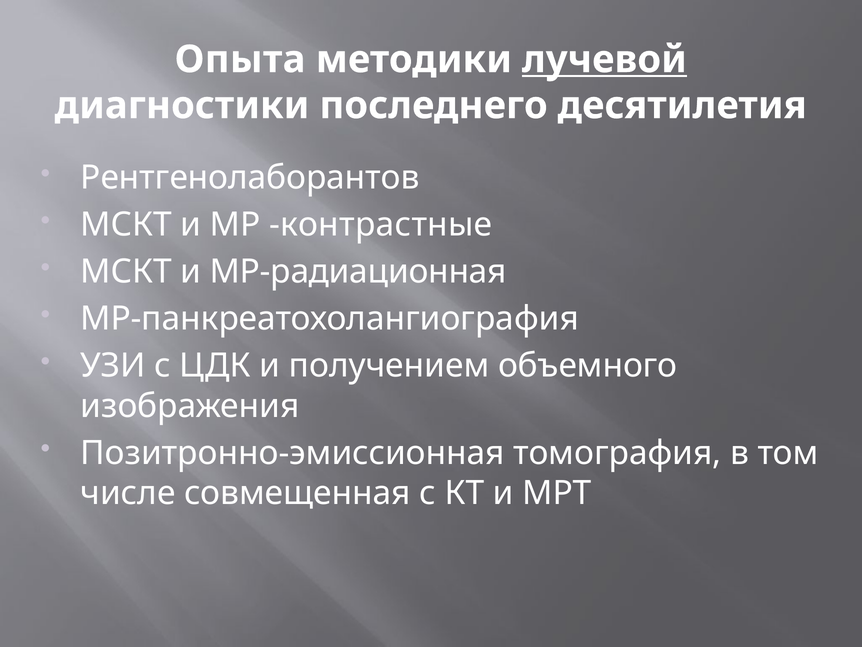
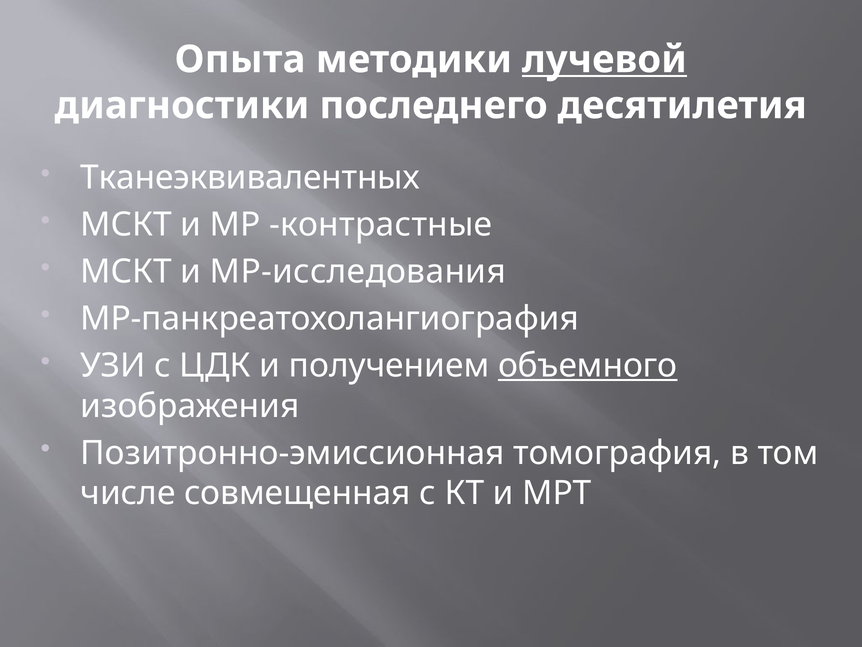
Рентгенолаборантов: Рентгенолаборантов -> Тканеэквивалентных
МР-радиационная: МР-радиационная -> МР-исследования
объемного underline: none -> present
